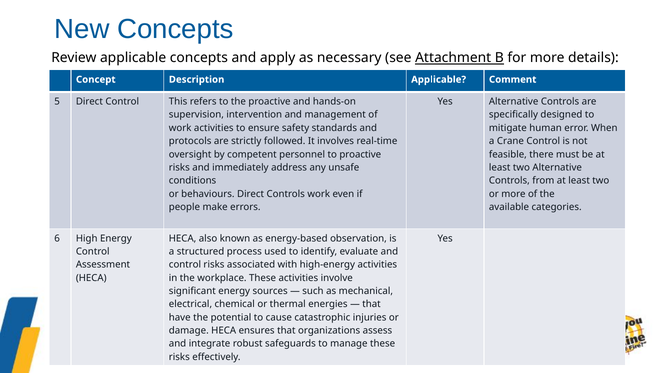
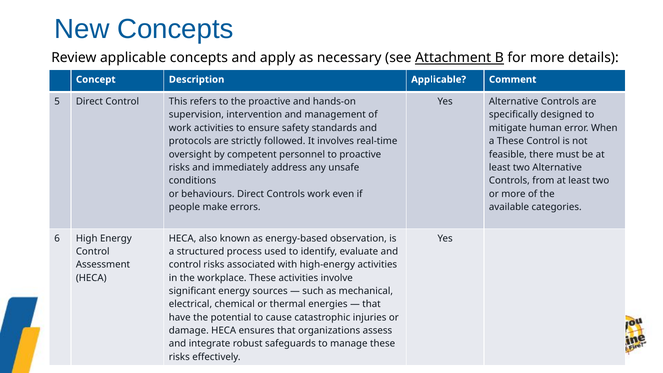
a Crane: Crane -> These
